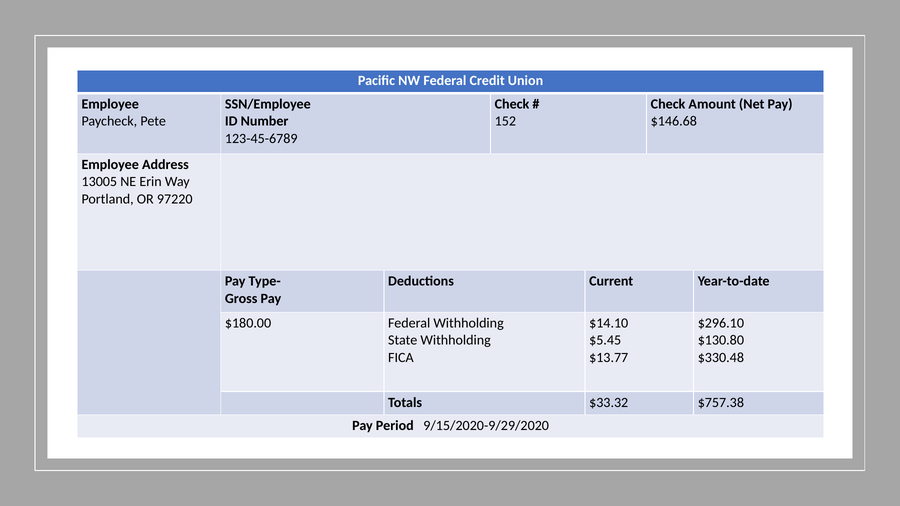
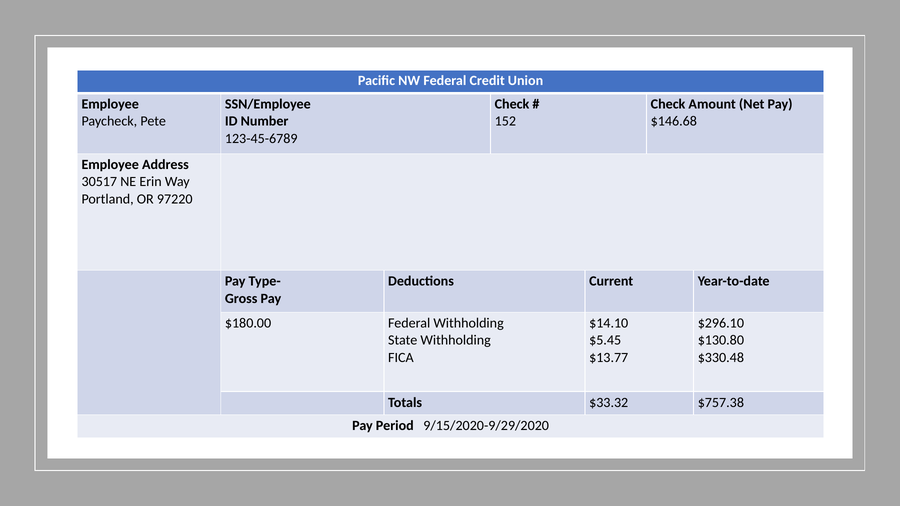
13005: 13005 -> 30517
